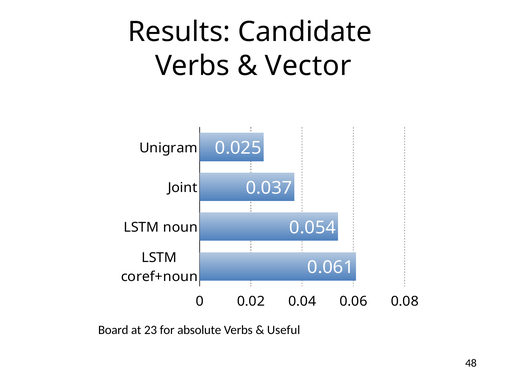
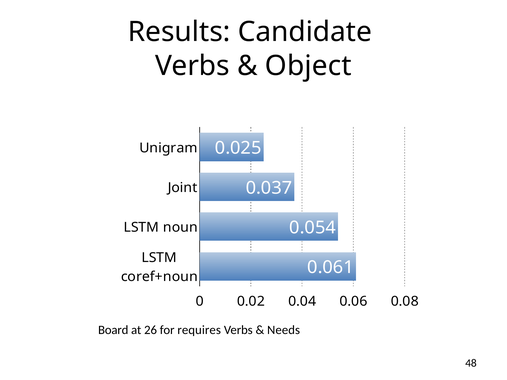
Vector: Vector -> Object
23: 23 -> 26
absolute: absolute -> requires
Useful: Useful -> Needs
